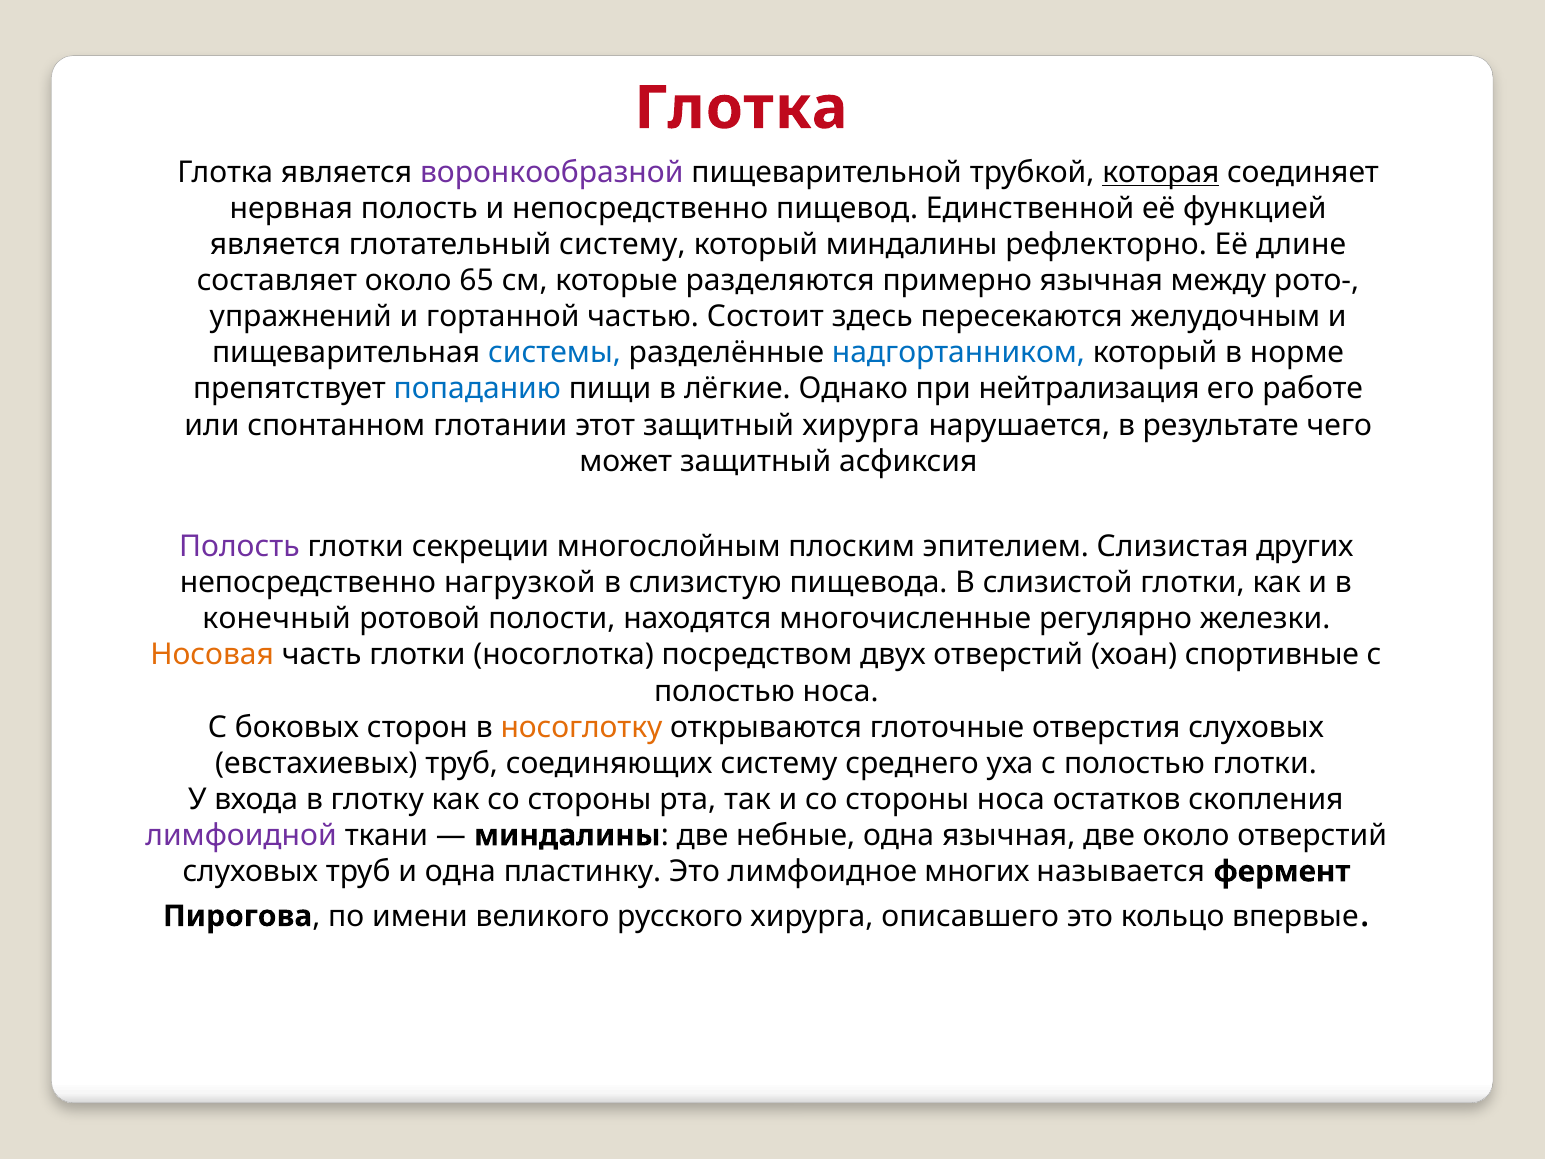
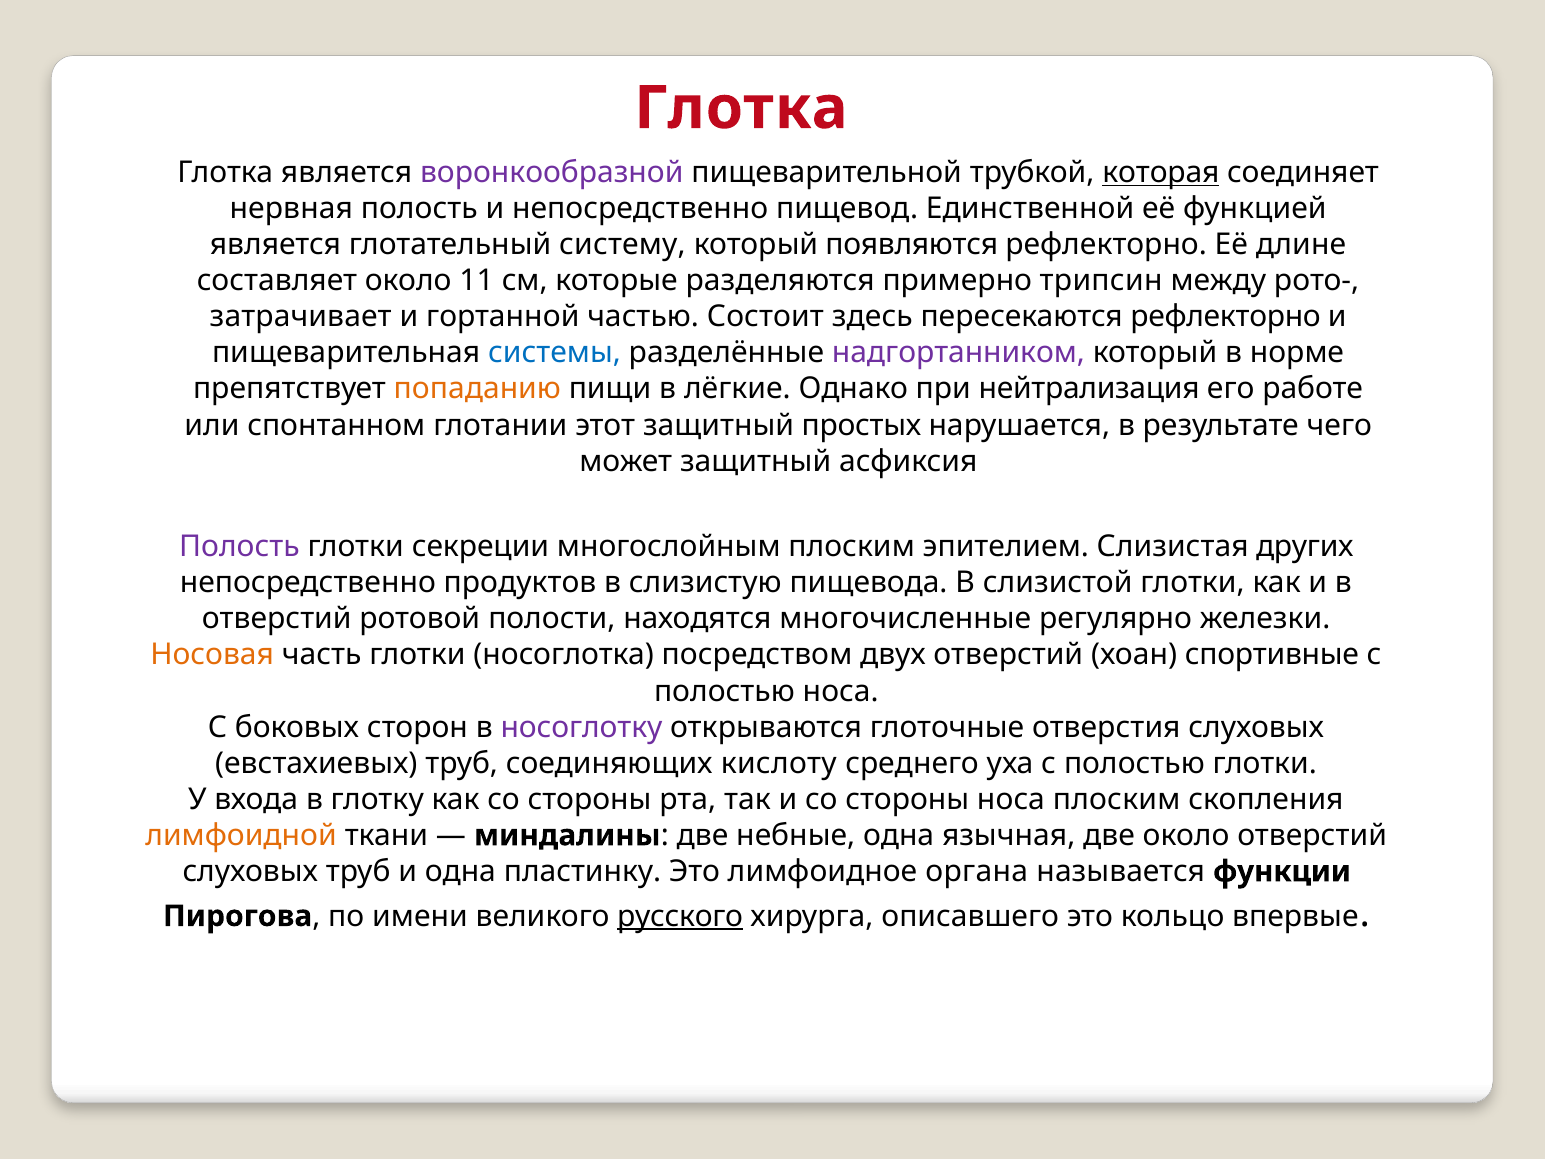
который миндалины: миндалины -> появляются
65: 65 -> 11
примерно язычная: язычная -> трипсин
упражнений: упражнений -> затрачивает
пересекаются желудочным: желудочным -> рефлекторно
надгортанником colour: blue -> purple
попаданию colour: blue -> orange
защитный хирурга: хирурга -> простых
нагрузкой: нагрузкой -> продуктов
конечный at (277, 619): конечный -> отверстий
носоглотку colour: orange -> purple
соединяющих систему: систему -> кислоту
носа остатков: остатков -> плоским
лимфоидной colour: purple -> orange
многих: многих -> органа
фермент: фермент -> функции
русского underline: none -> present
